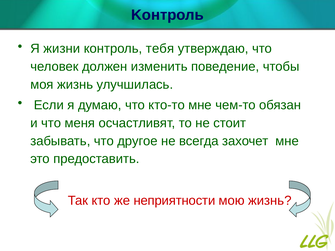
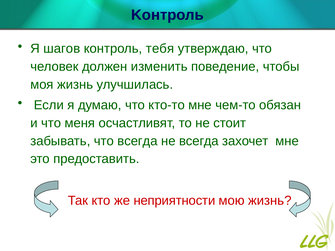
жизни: жизни -> шагов
что другое: другое -> всегда
